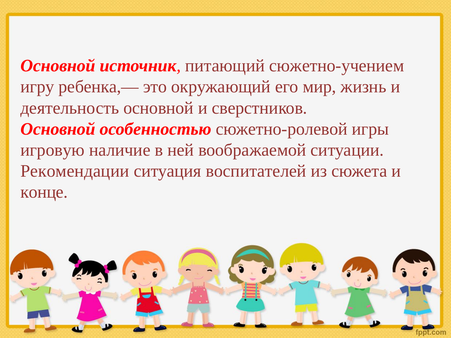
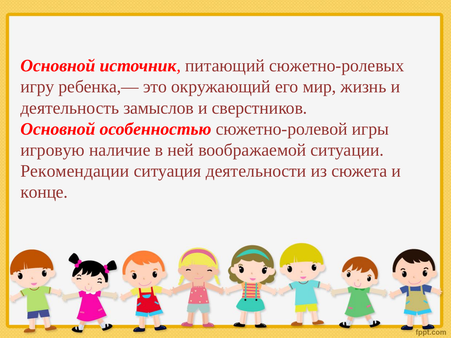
сюжетно-учением: сюжетно-учением -> сюжетно-ролевых
деятельность основной: основной -> замыслов
воспитателей: воспитателей -> деятельности
